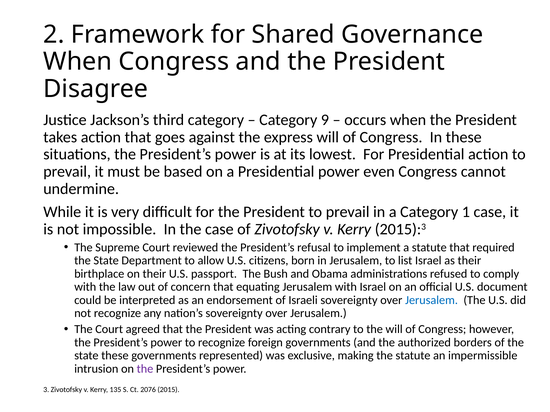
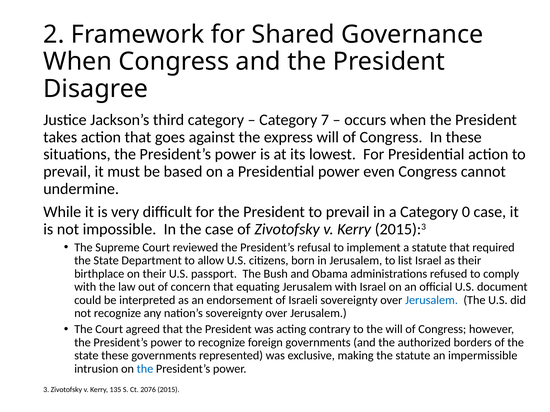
9: 9 -> 7
1: 1 -> 0
the at (145, 369) colour: purple -> blue
